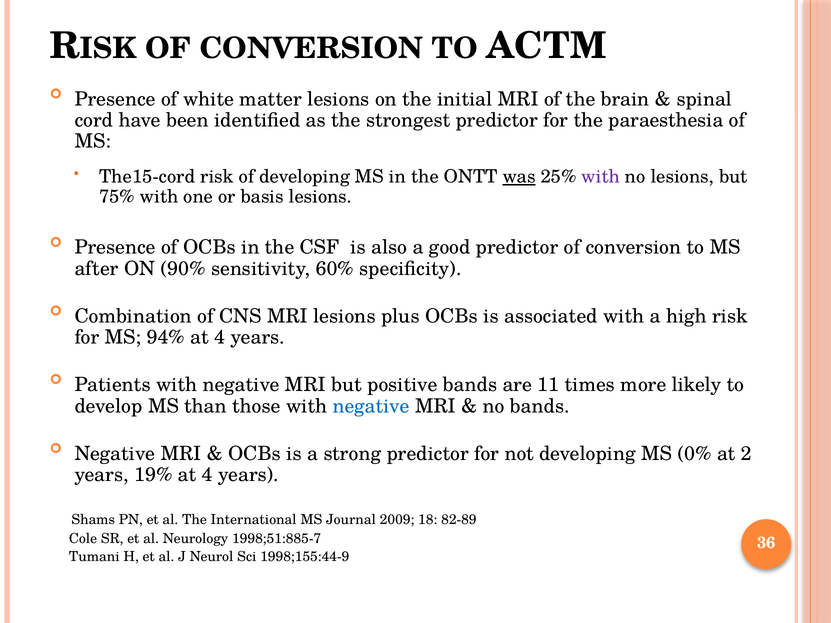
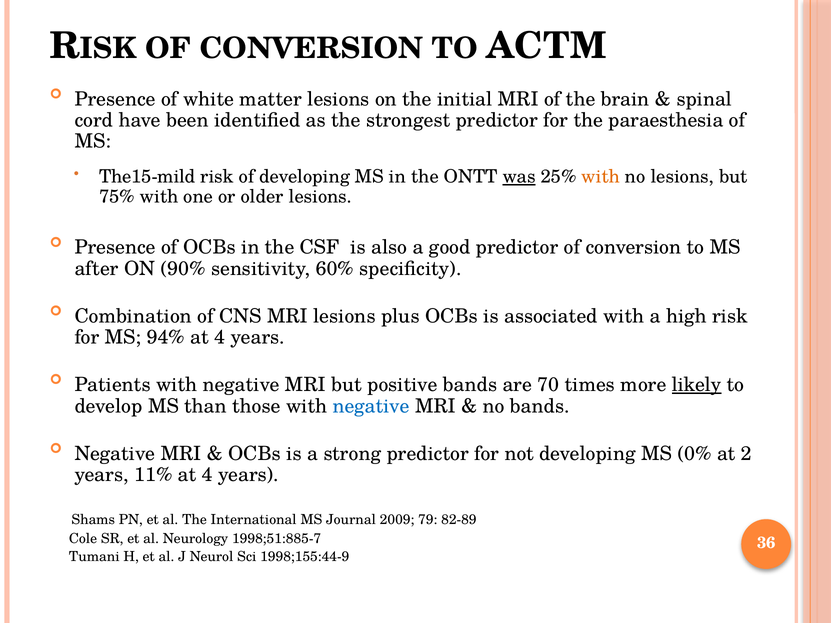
The15-cord: The15-cord -> The15-mild
with at (601, 177) colour: purple -> orange
basis: basis -> older
11: 11 -> 70
likely underline: none -> present
19%: 19% -> 11%
18: 18 -> 79
